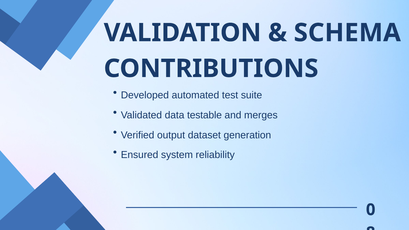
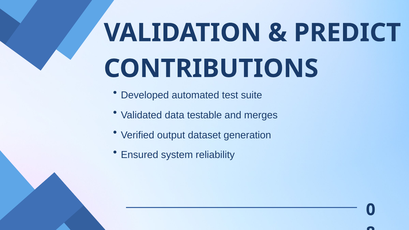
SCHEMA: SCHEMA -> PREDICT
